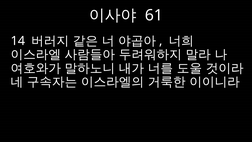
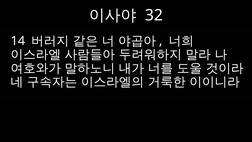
61: 61 -> 32
